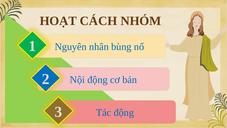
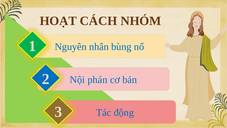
Nội động: động -> phán
